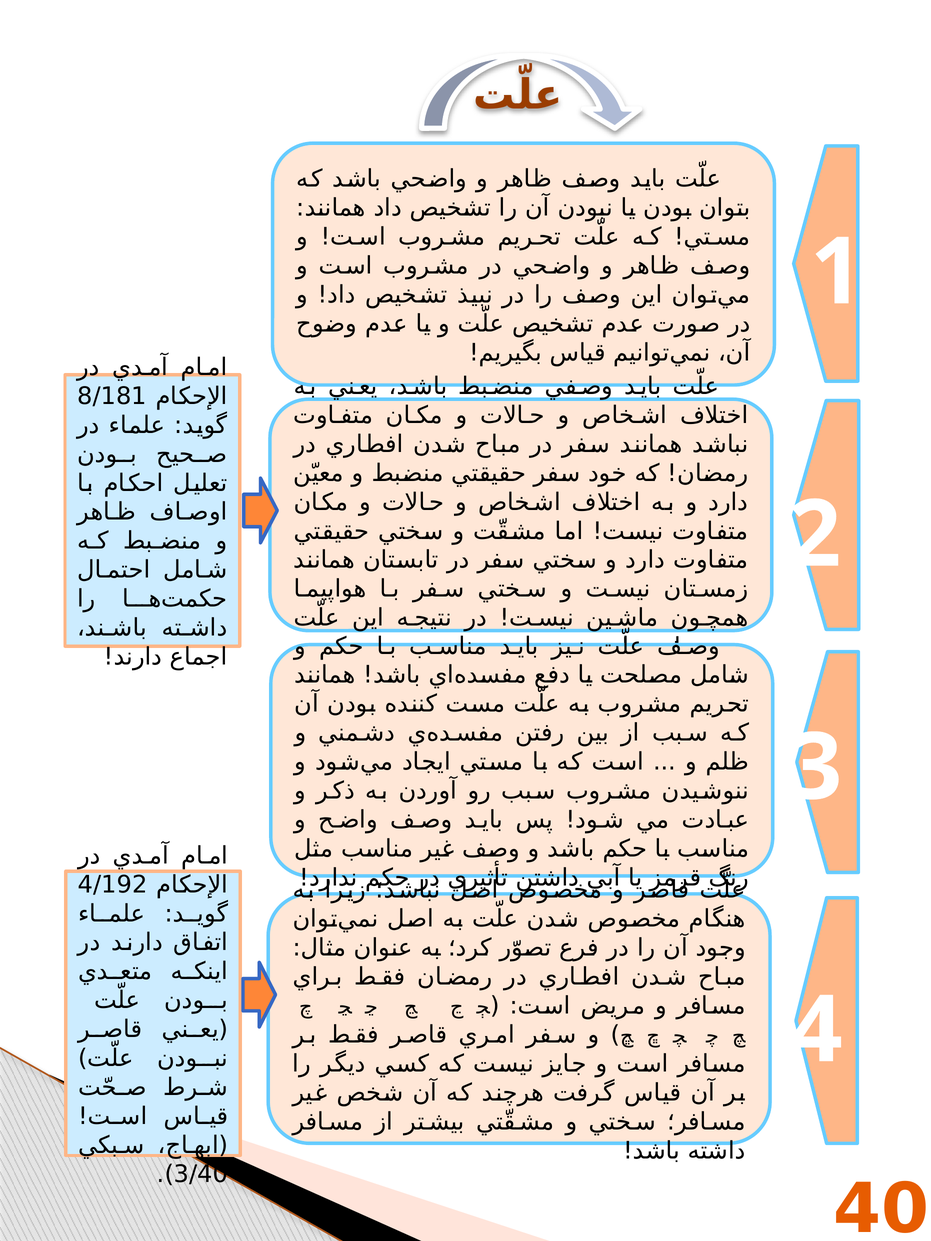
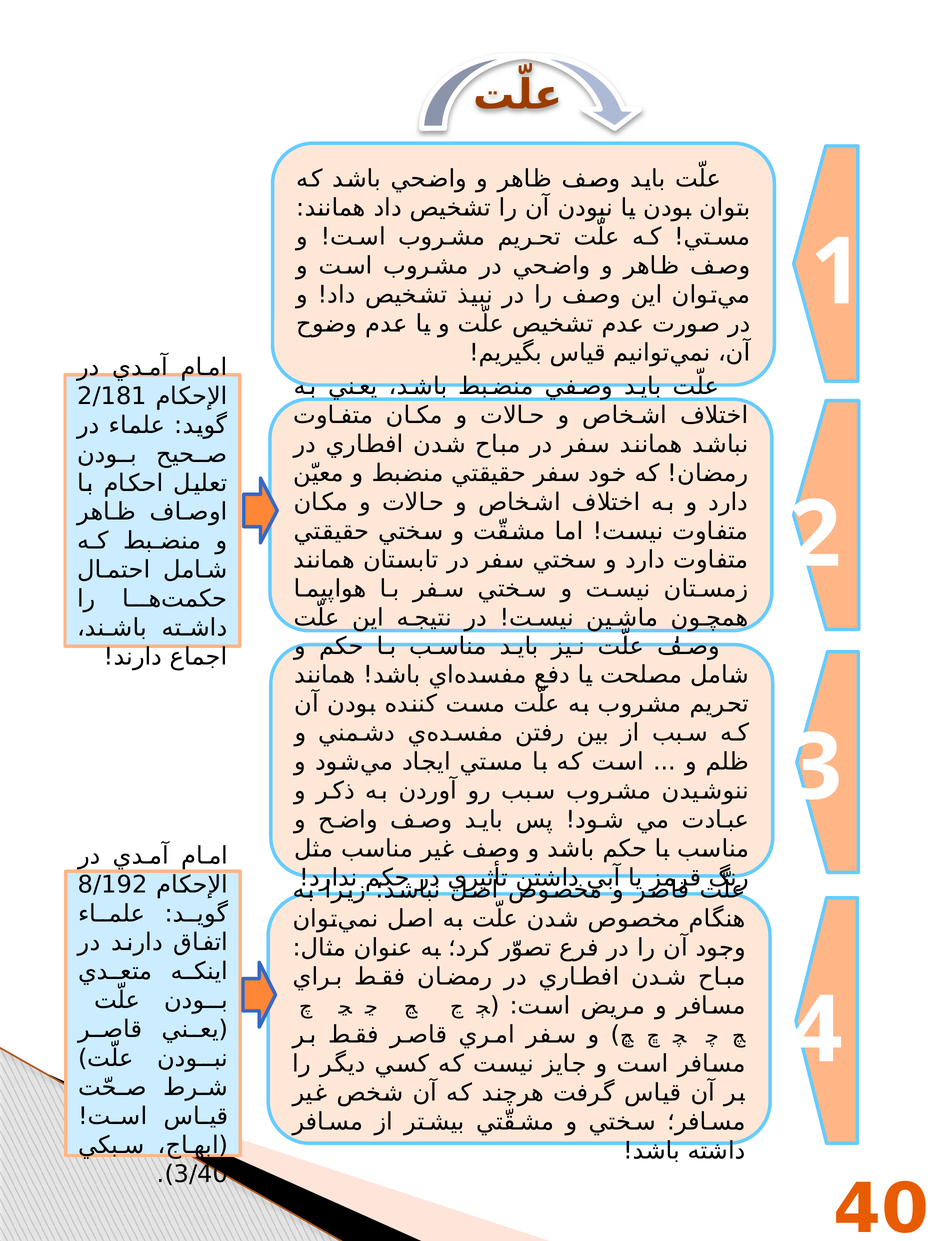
8/181: 8/181 -> 2/181
4/192: 4/192 -> 8/192
